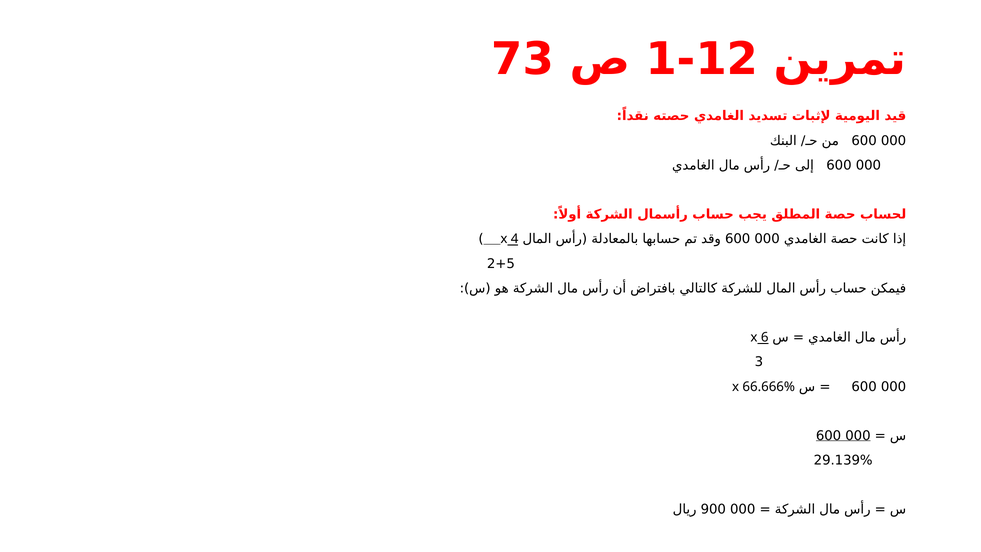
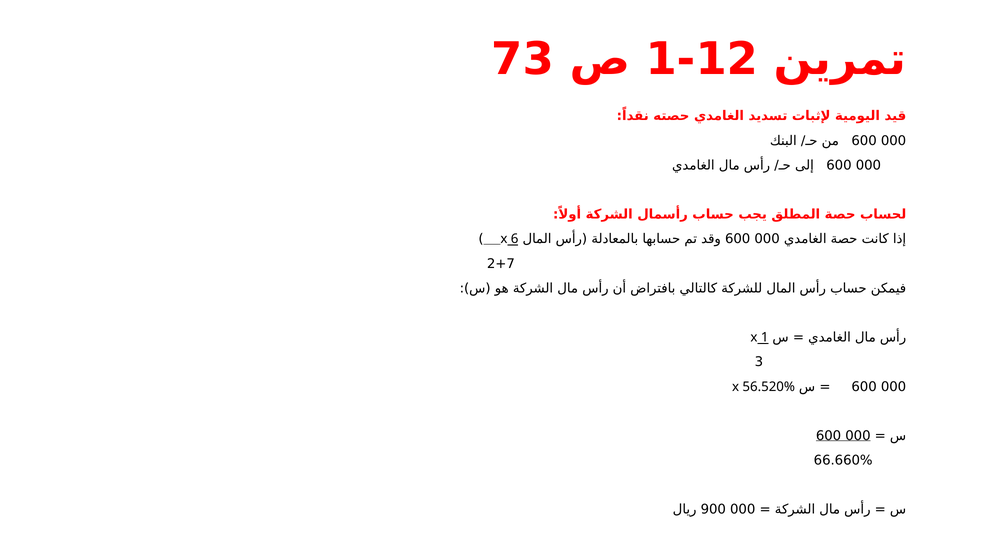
4: 4 -> 6
2+5: 2+5 -> 2+7
x 6: 6 -> 1
66.666%: 66.666% -> 56.520%
29.139%: 29.139% -> 66.660%
